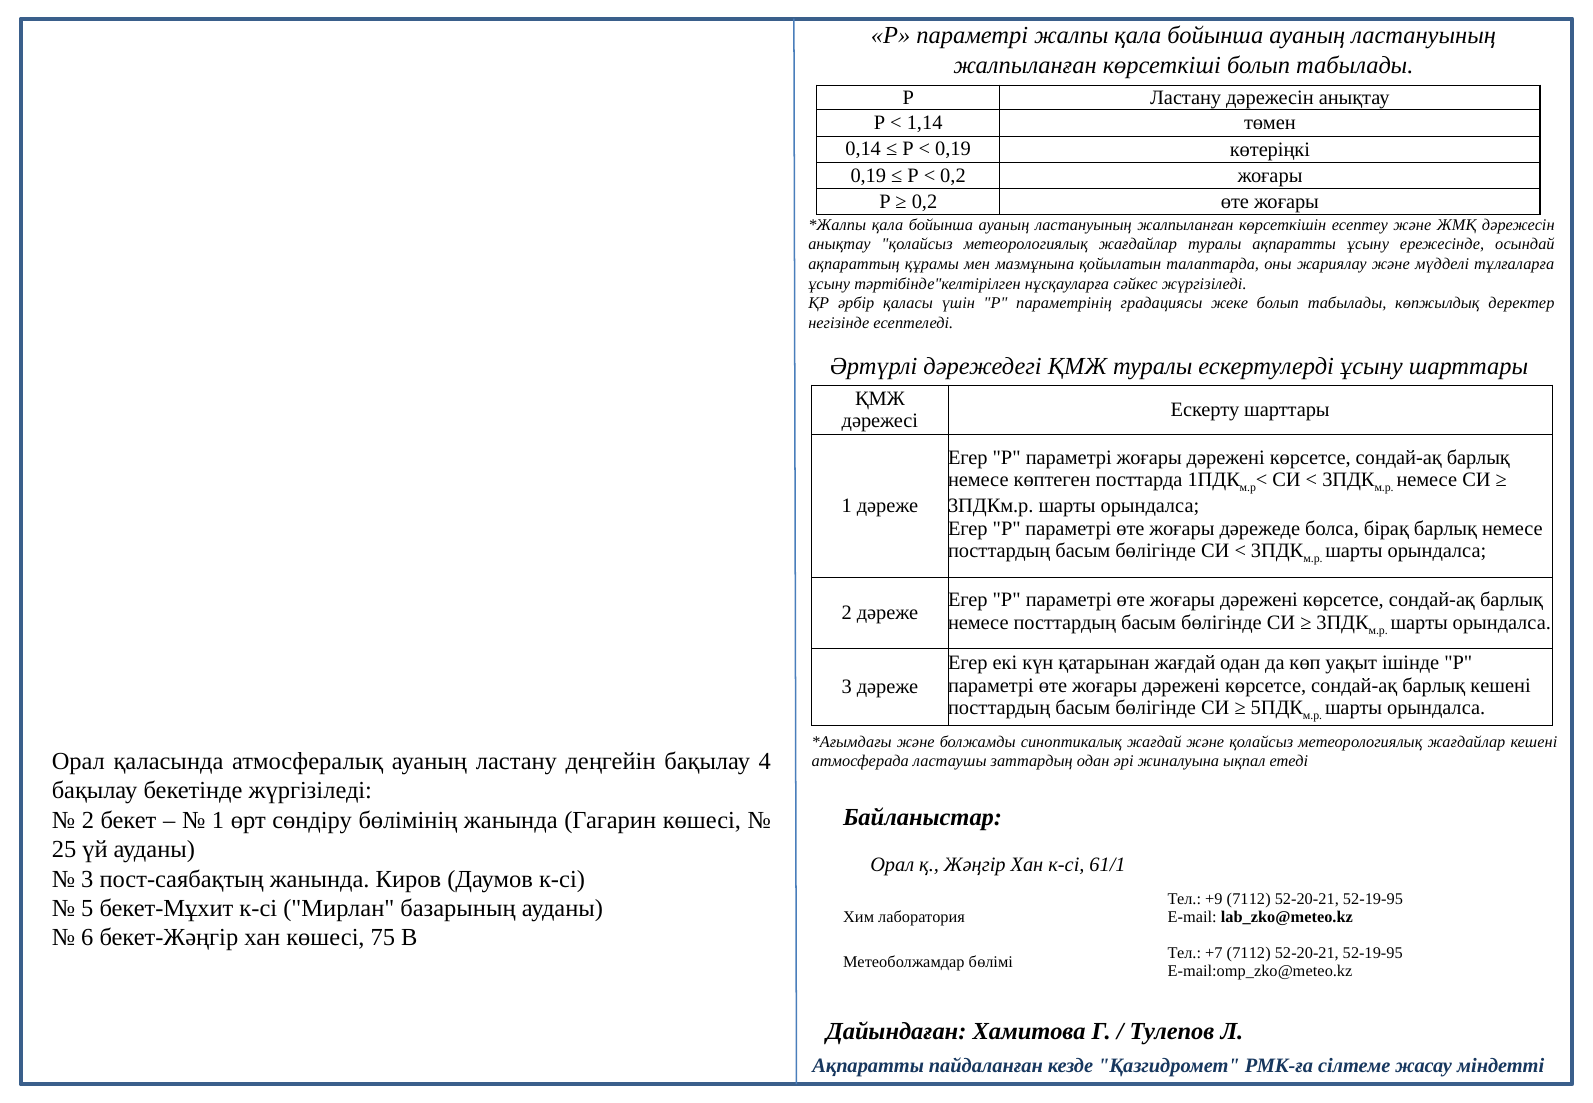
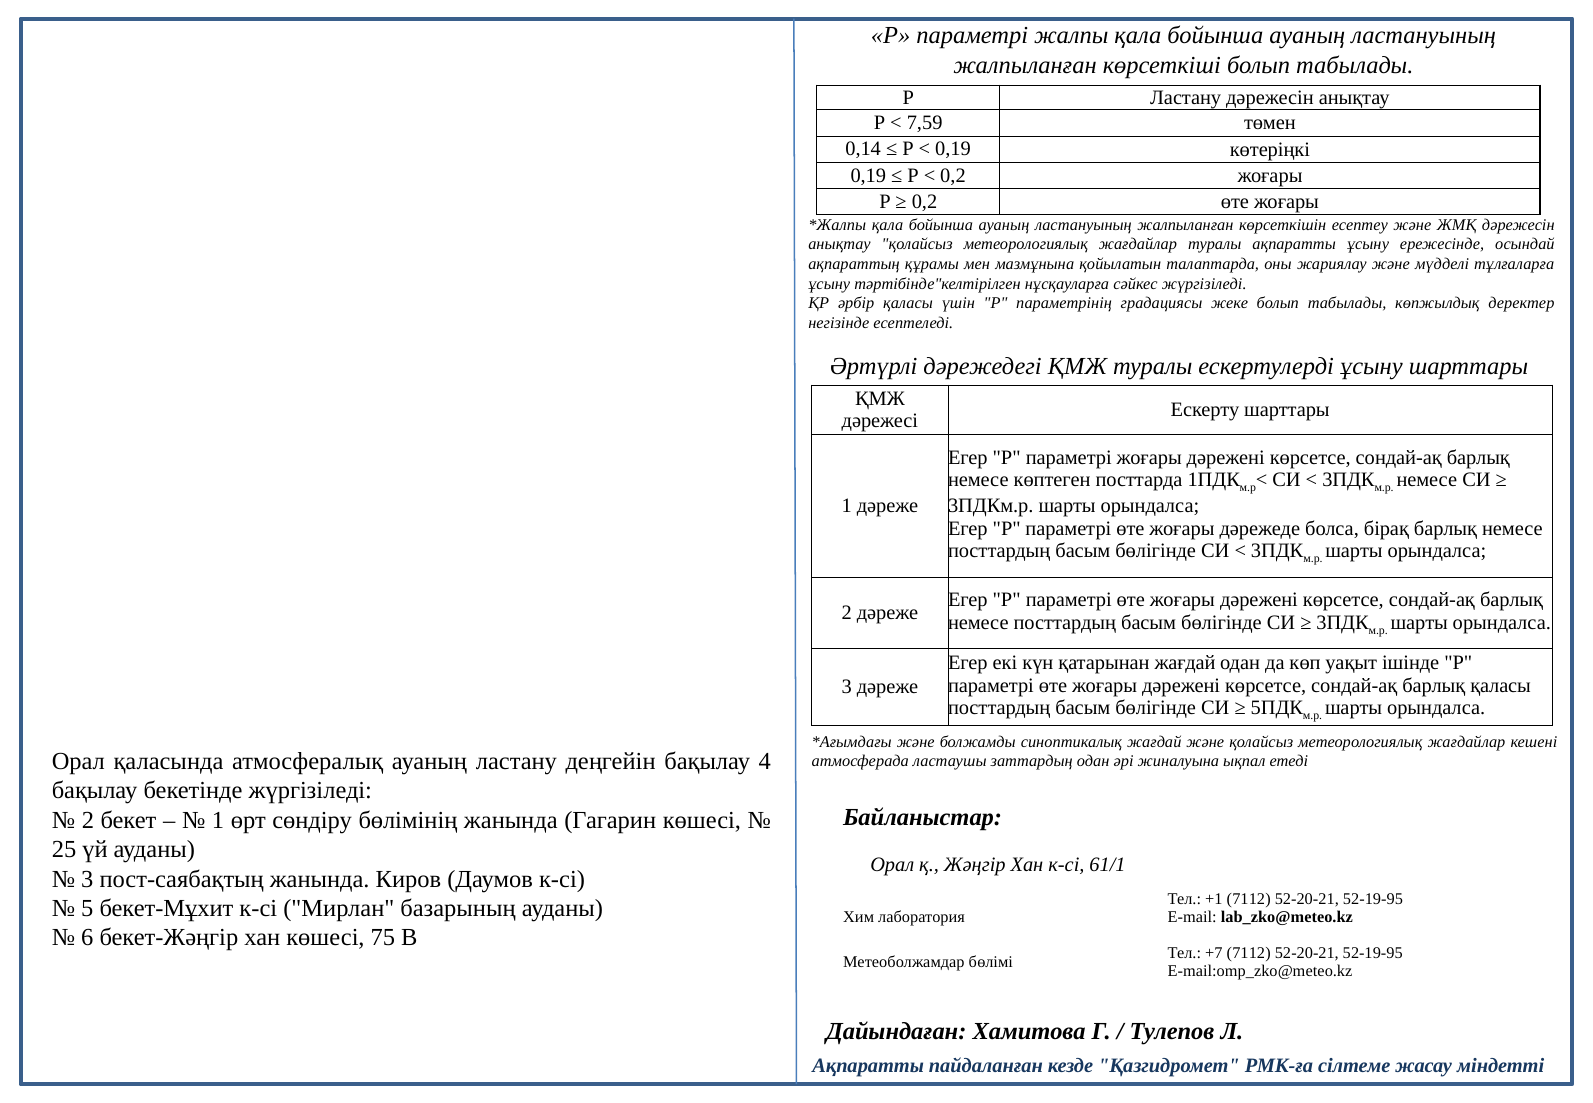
1,14: 1,14 -> 7,59
барлық кешені: кешені -> қаласы
+9: +9 -> +1
